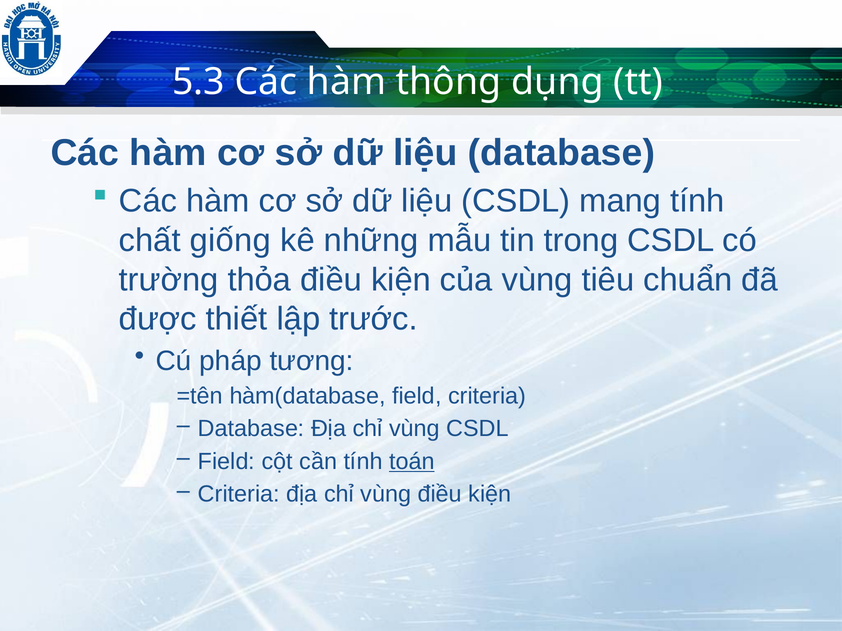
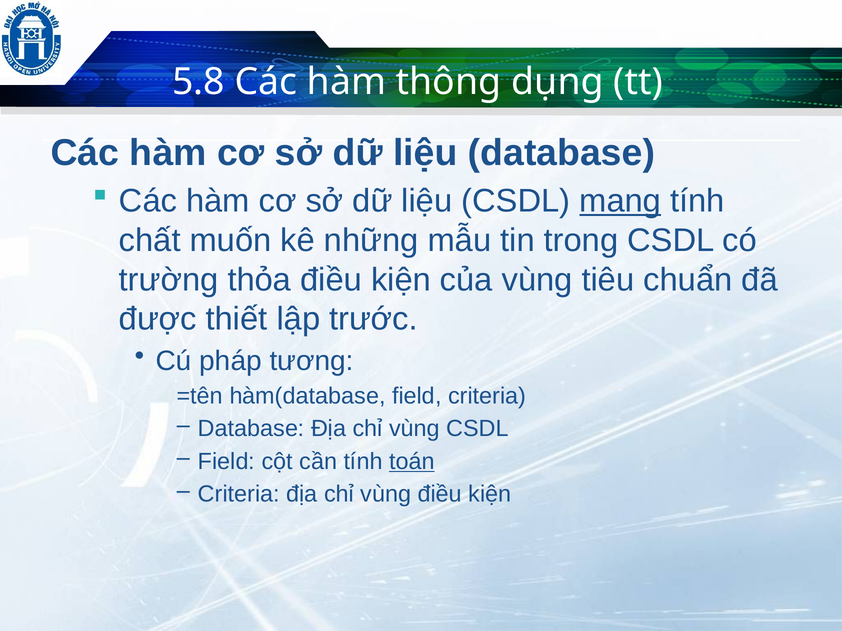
5.3: 5.3 -> 5.8
mang underline: none -> present
giống: giống -> muốn
